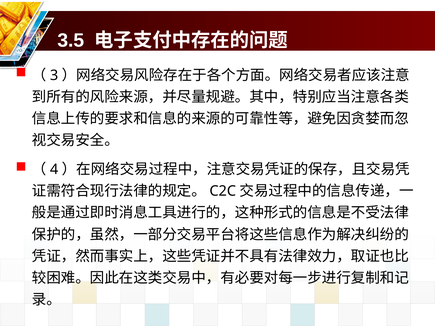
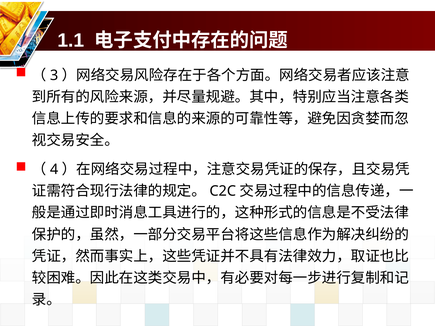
3.5: 3.5 -> 1.1
